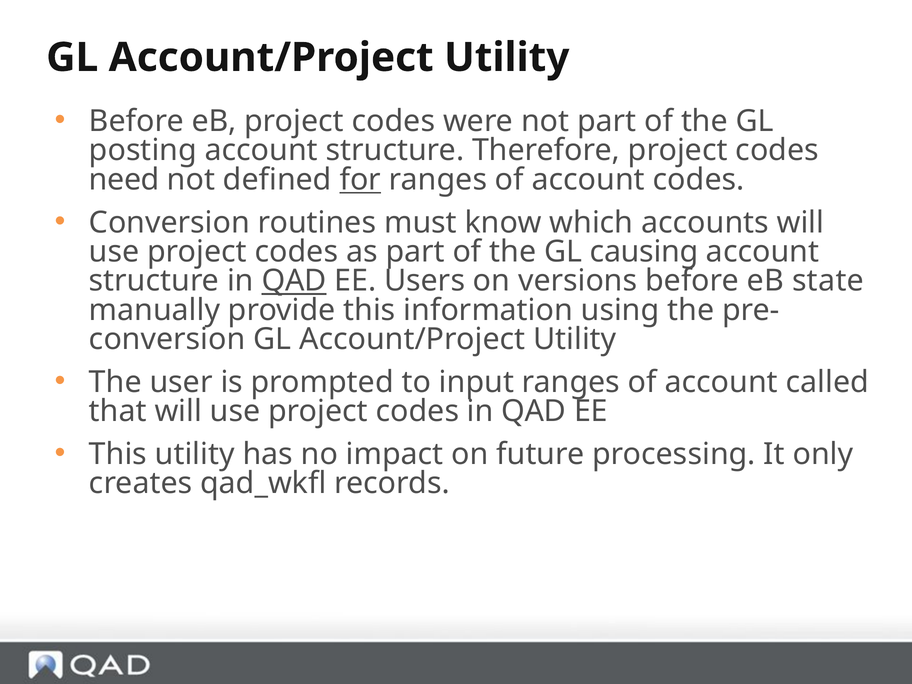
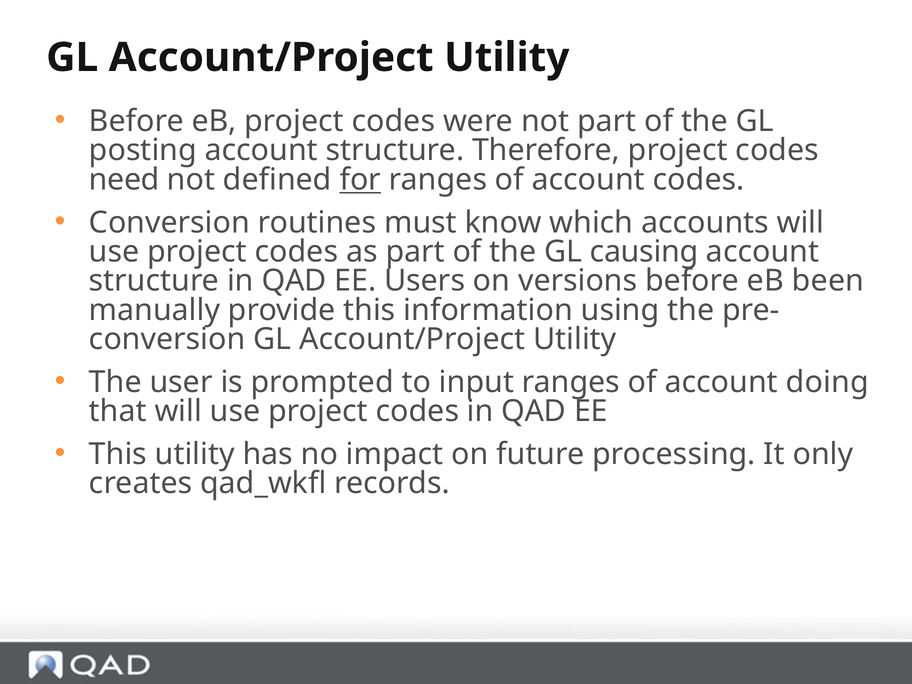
QAD at (294, 281) underline: present -> none
state: state -> been
called: called -> doing
